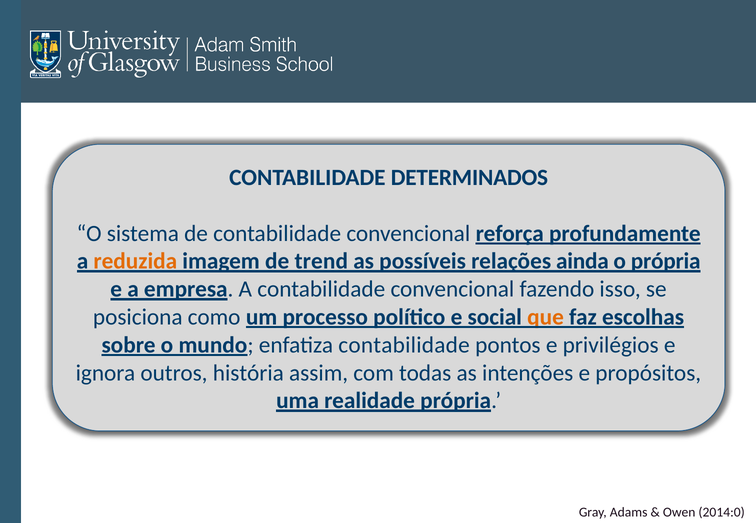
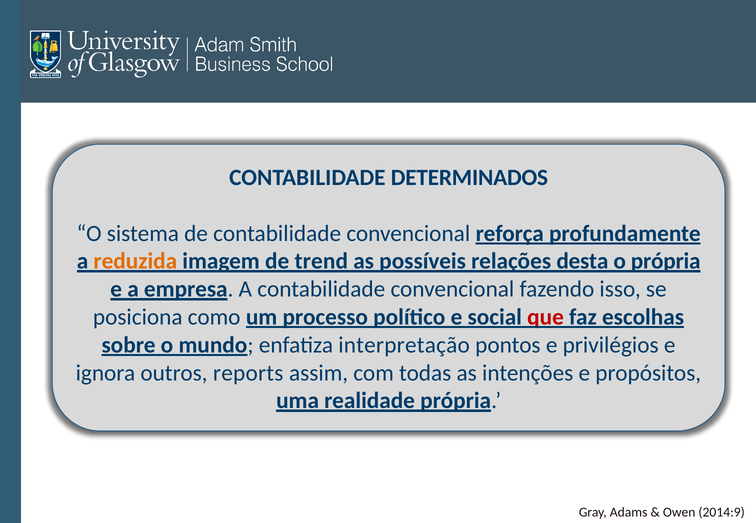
ainda: ainda -> desta
que colour: orange -> red
enfatiza contabilidade: contabilidade -> interpretação
história: história -> reports
2014:0: 2014:0 -> 2014:9
